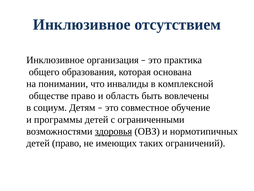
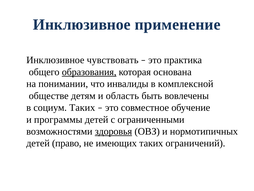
отсутствием: отсутствием -> применение
организация: организация -> чувствовать
образования underline: none -> present
обществе право: право -> детям
социум Детям: Детям -> Таких
